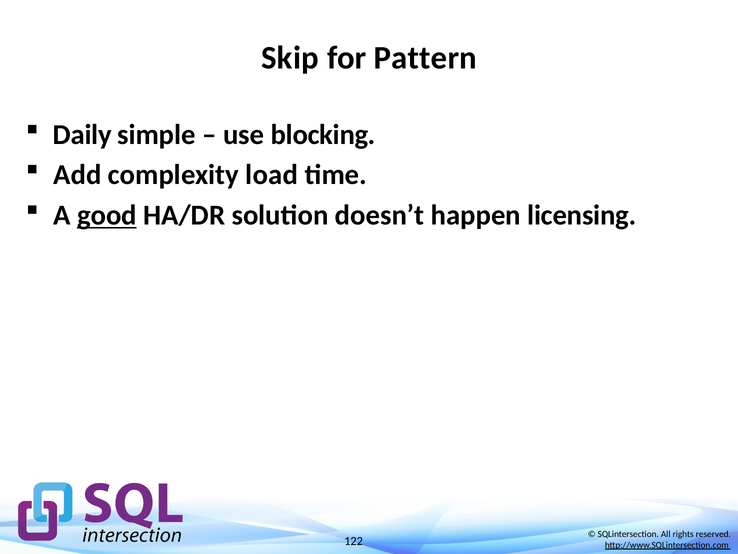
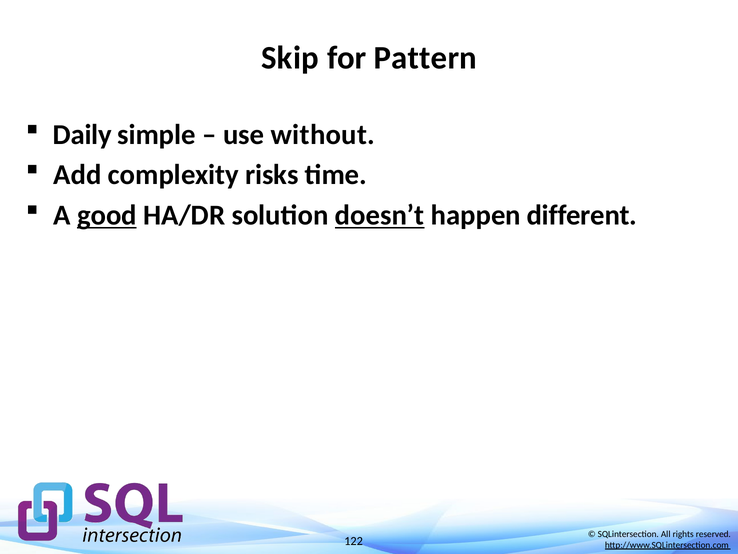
blocking: blocking -> without
load: load -> risks
doesn’t underline: none -> present
licensing: licensing -> different
